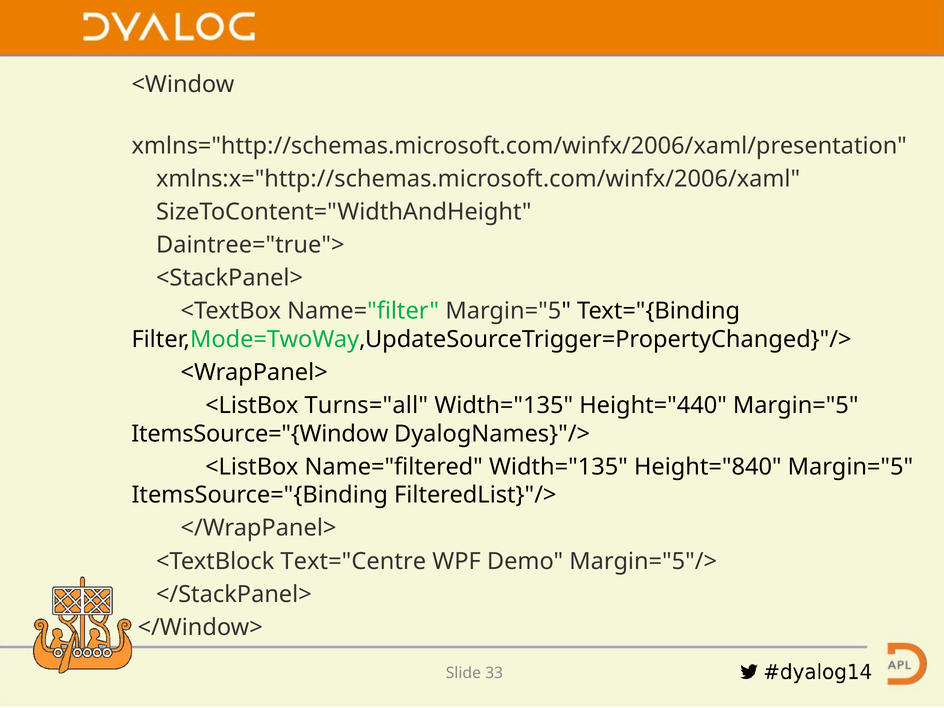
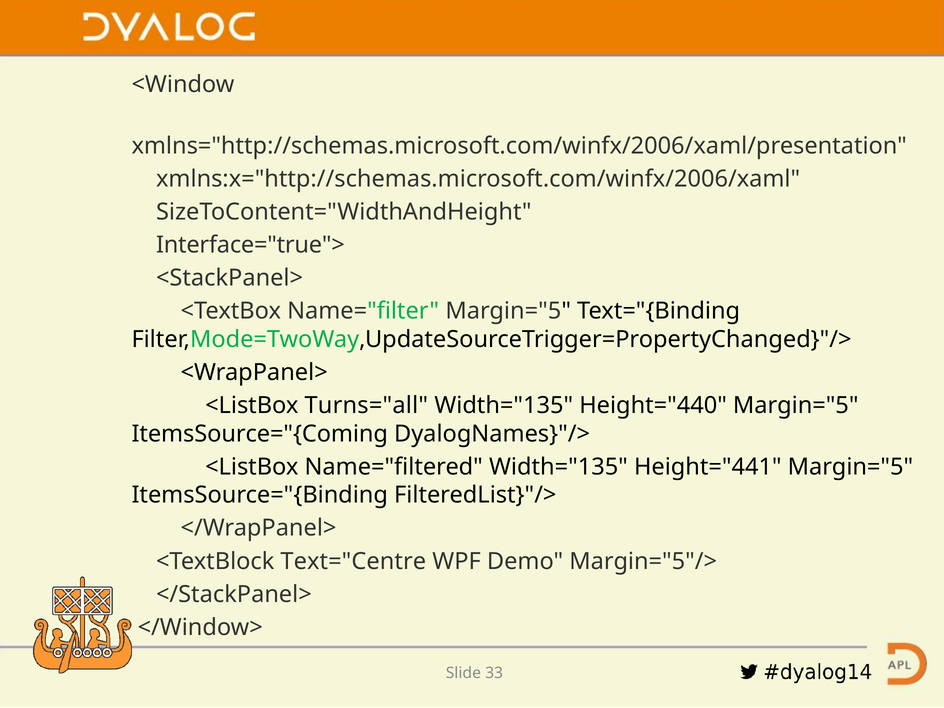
Daintree="true">: Daintree="true"> -> Interface="true">
ItemsSource="{Window: ItemsSource="{Window -> ItemsSource="{Coming
Height="840: Height="840 -> Height="441
